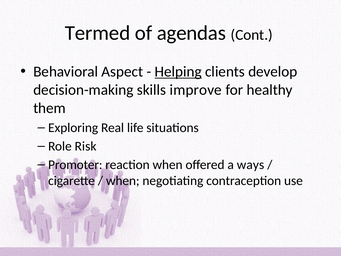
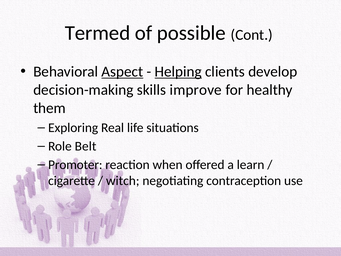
agendas: agendas -> possible
Aspect underline: none -> present
Risk: Risk -> Belt
ways: ways -> learn
when at (123, 180): when -> witch
